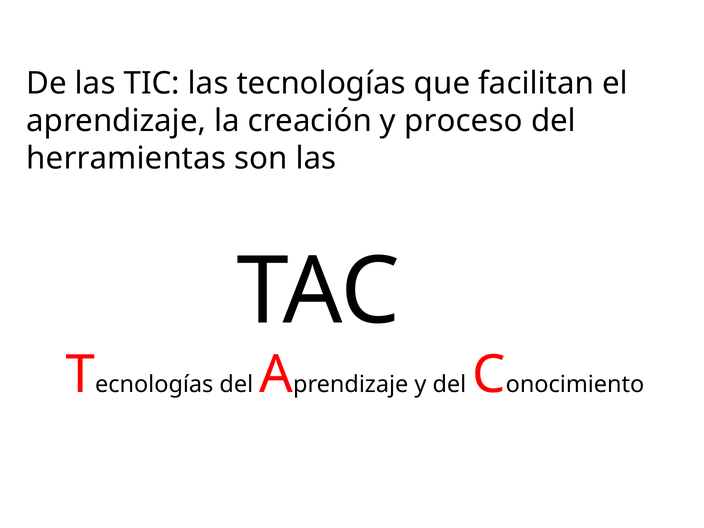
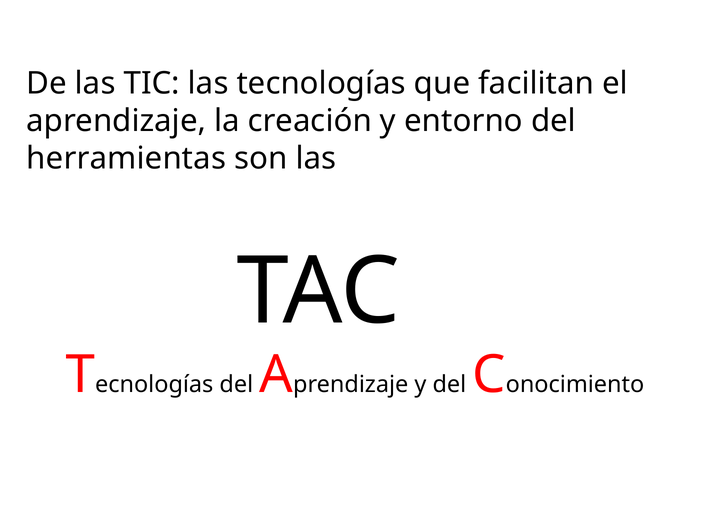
proceso: proceso -> entorno
